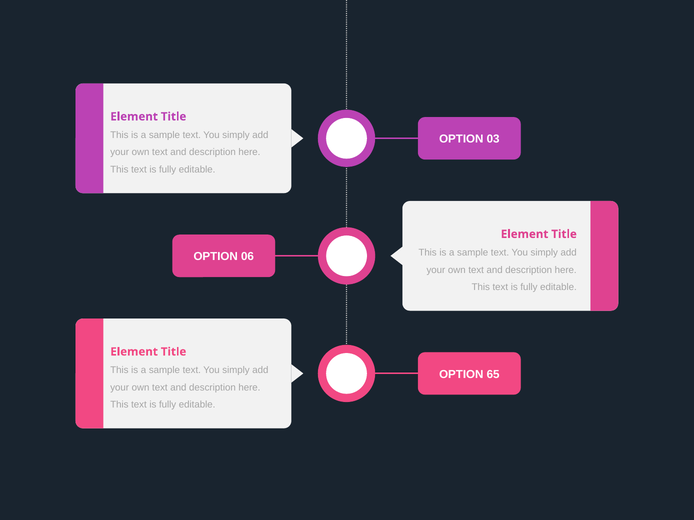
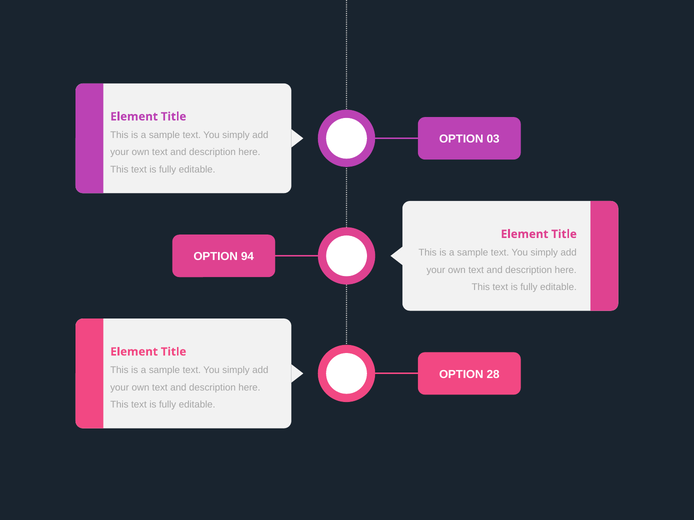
06: 06 -> 94
65: 65 -> 28
